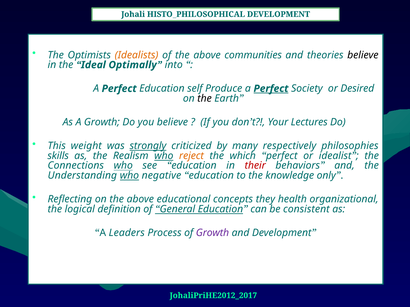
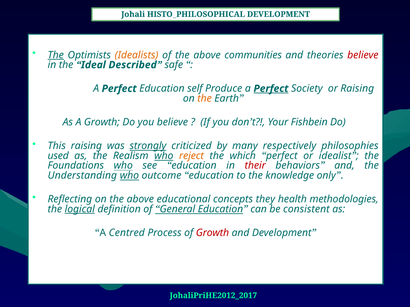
The at (56, 55) underline: none -> present
believe at (363, 55) colour: black -> red
Optimally: Optimally -> Described
into: into -> safe
or Desired: Desired -> Raising
the at (205, 99) colour: black -> orange
Lectures: Lectures -> Fishbein
This weight: weight -> raising
skills: skills -> used
Connections: Connections -> Foundations
negative: negative -> outcome
organizational: organizational -> methodologies
logical underline: none -> present
Leaders: Leaders -> Centred
Growth at (212, 233) colour: purple -> red
